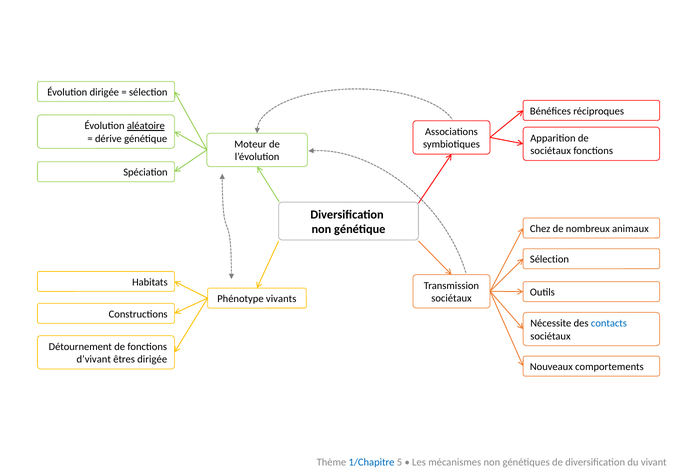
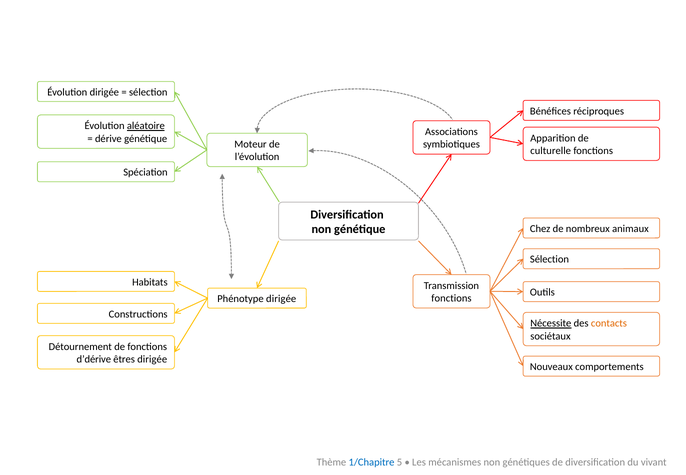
sociétaux at (551, 151): sociétaux -> culturelle
sociétaux at (452, 298): sociétaux -> fonctions
Phénotype vivants: vivants -> dirigée
Nécessite underline: none -> present
contacts colour: blue -> orange
d’vivant: d’vivant -> d’dérive
